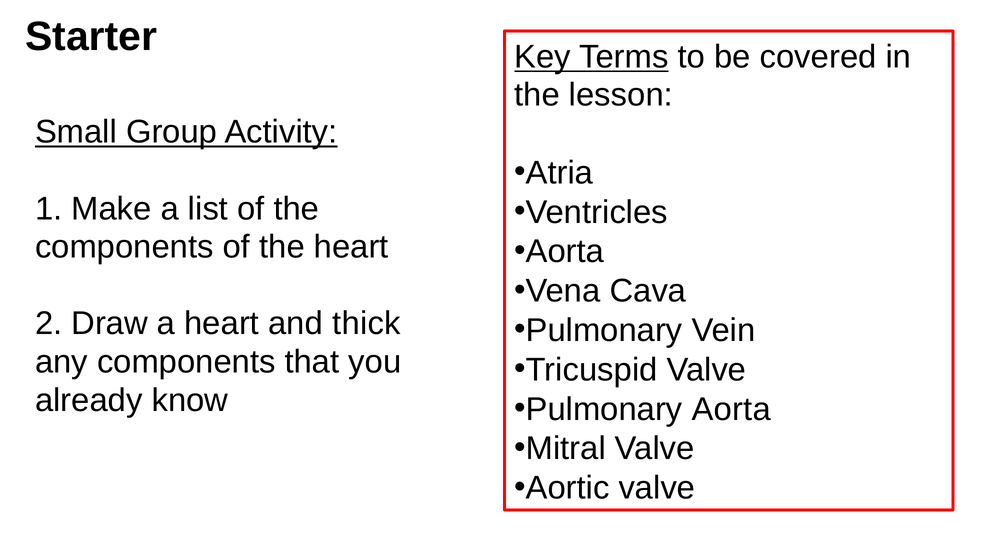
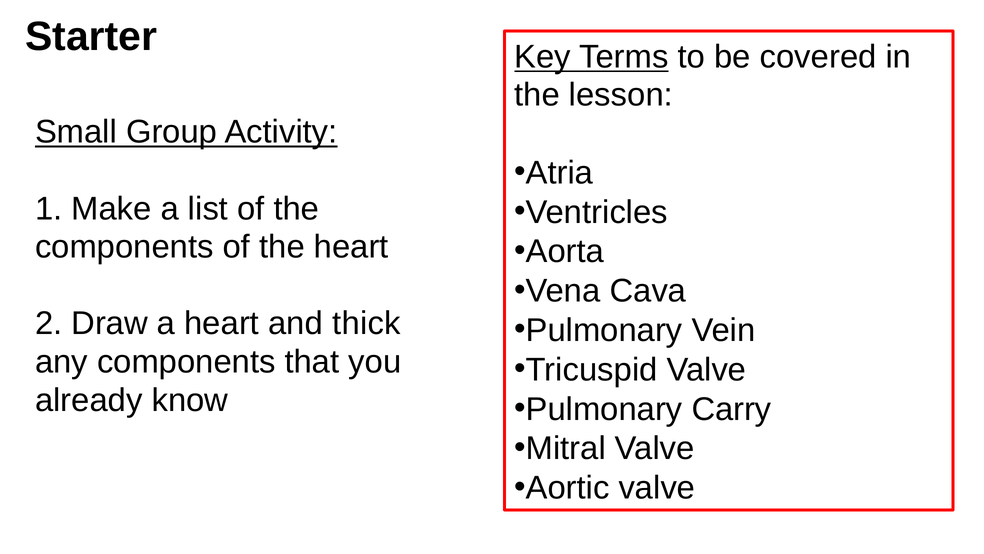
Pulmonary Aorta: Aorta -> Carry
